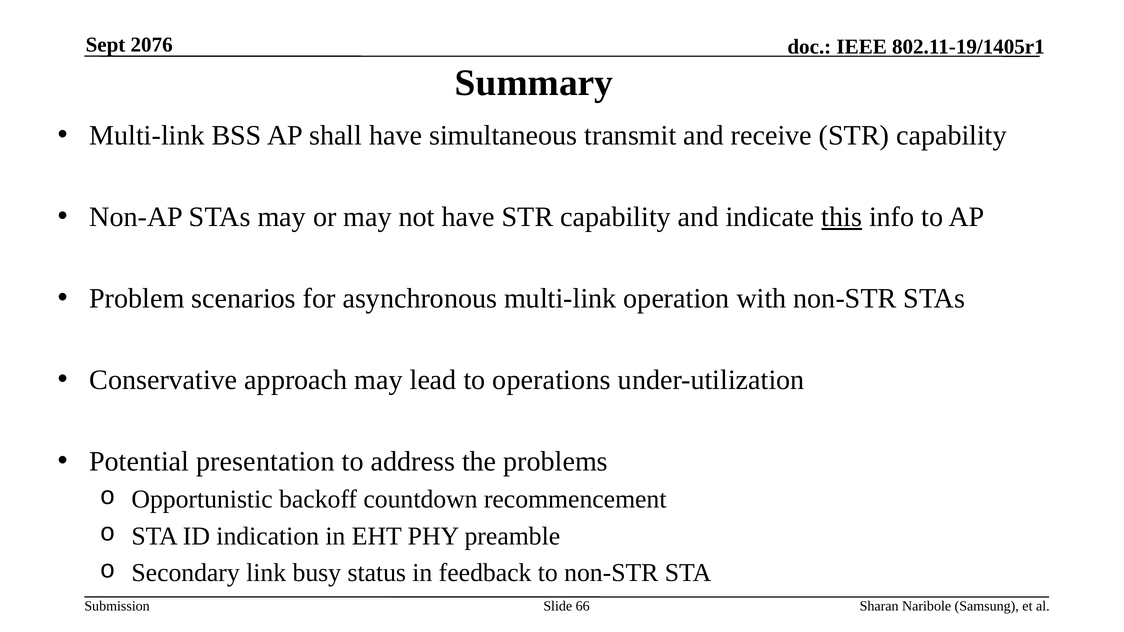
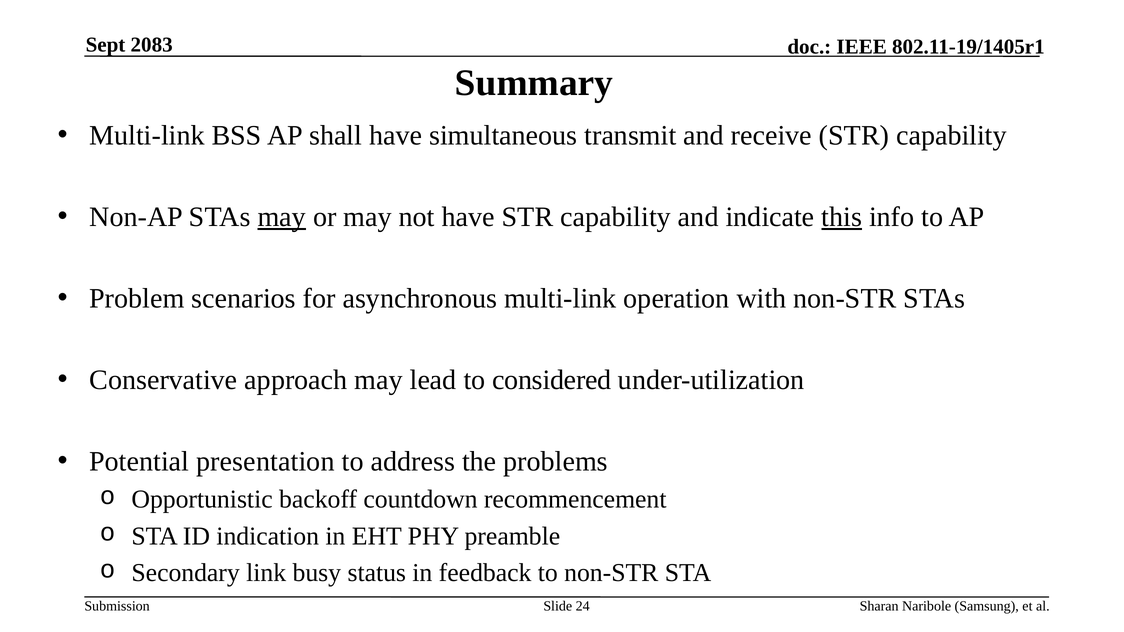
2076: 2076 -> 2083
may at (282, 217) underline: none -> present
operations: operations -> considered
66: 66 -> 24
